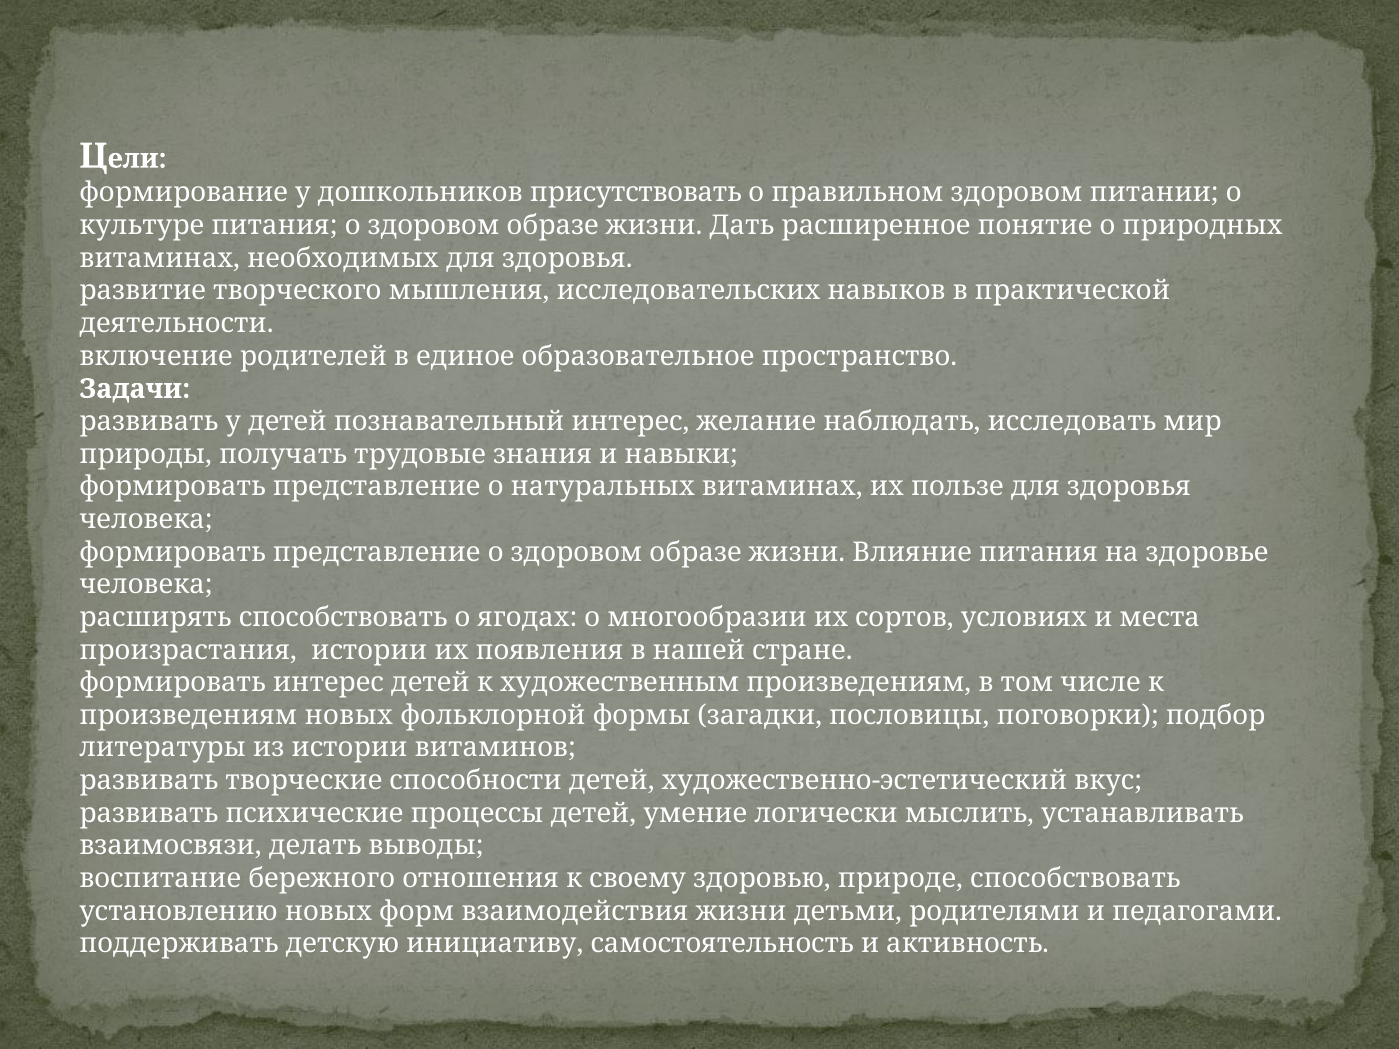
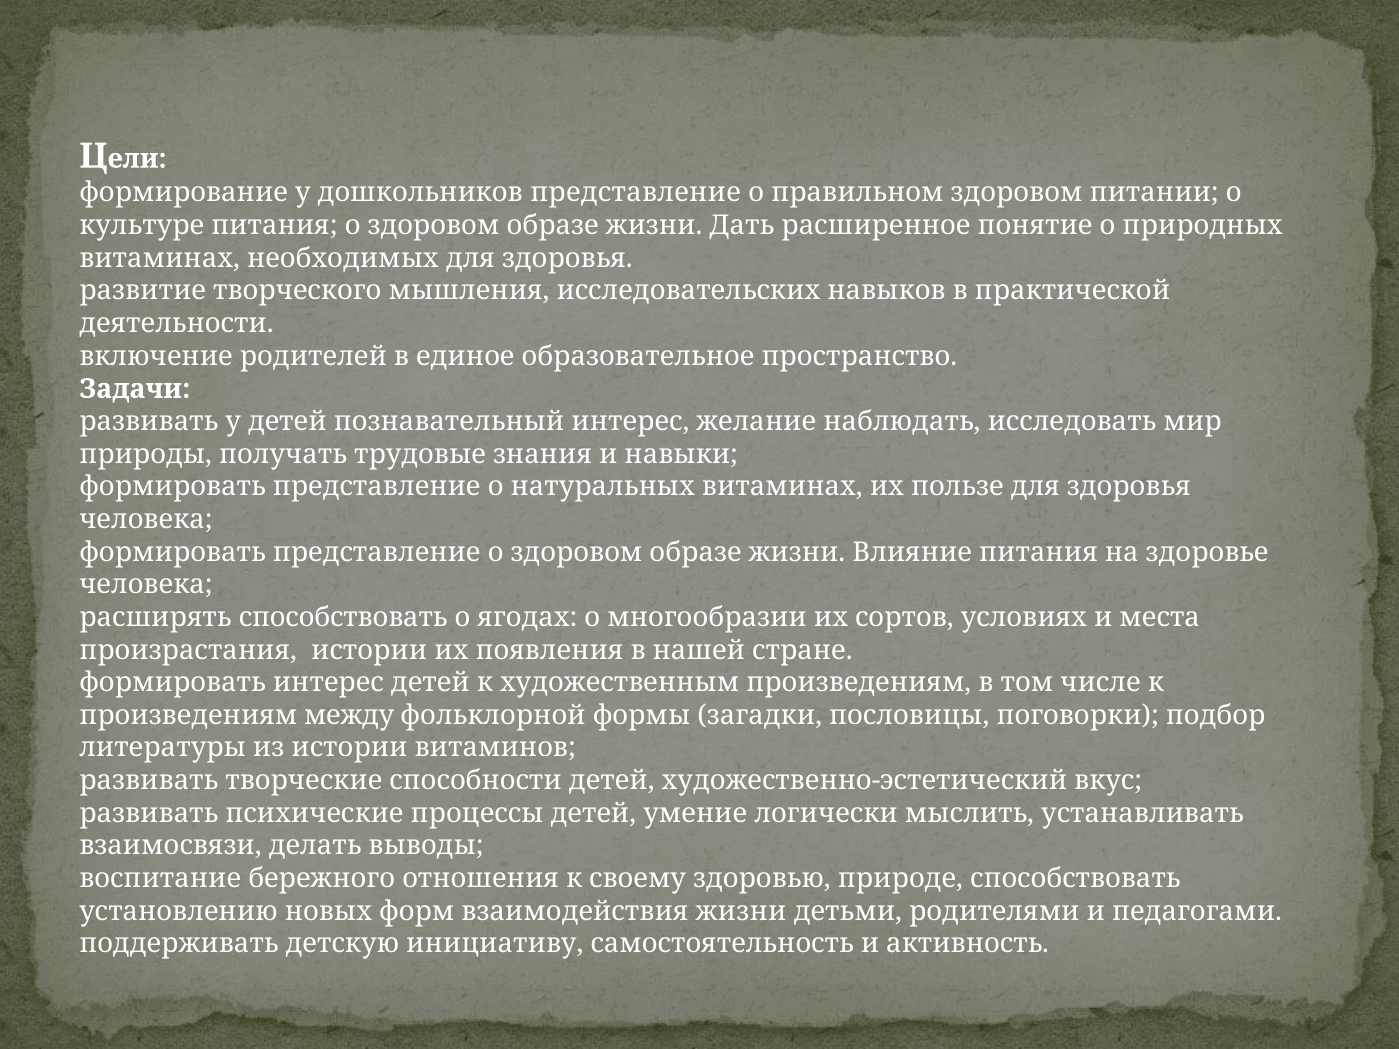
дошкольников присутствовать: присутствовать -> представление
произведениям новых: новых -> между
